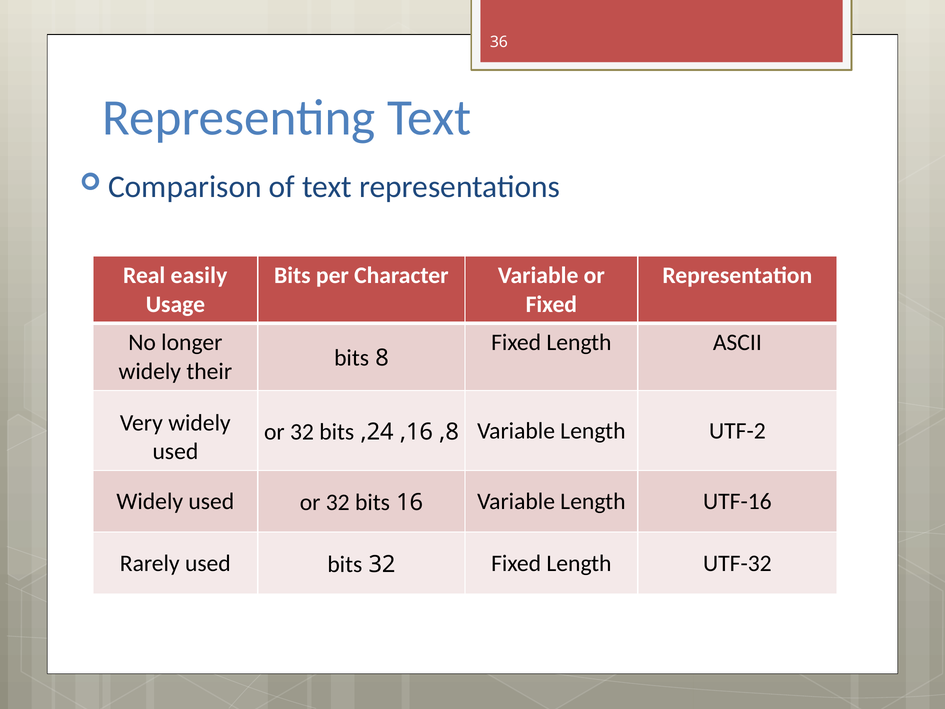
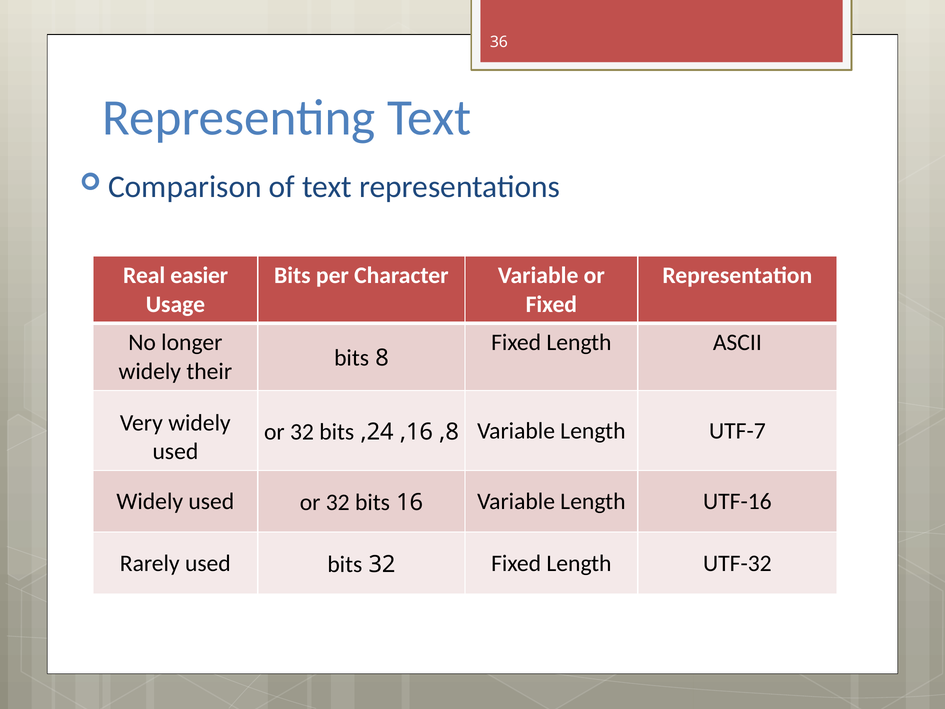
easily: easily -> easier
UTF-2: UTF-2 -> UTF-7
